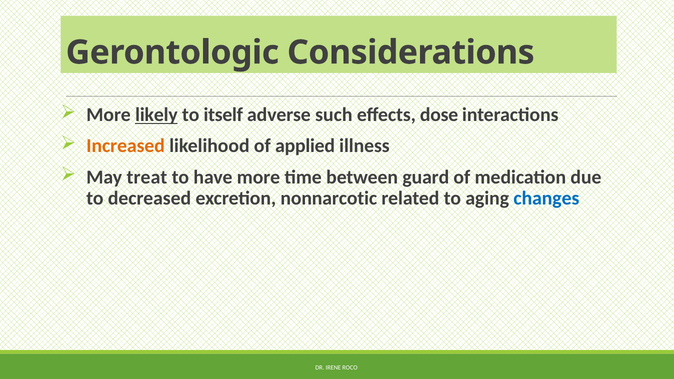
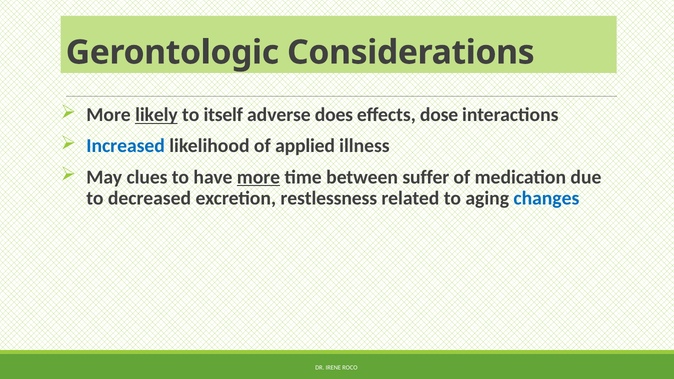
such: such -> does
Increased colour: orange -> blue
treat: treat -> clues
more at (258, 177) underline: none -> present
guard: guard -> suffer
nonnarcotic: nonnarcotic -> restlessness
